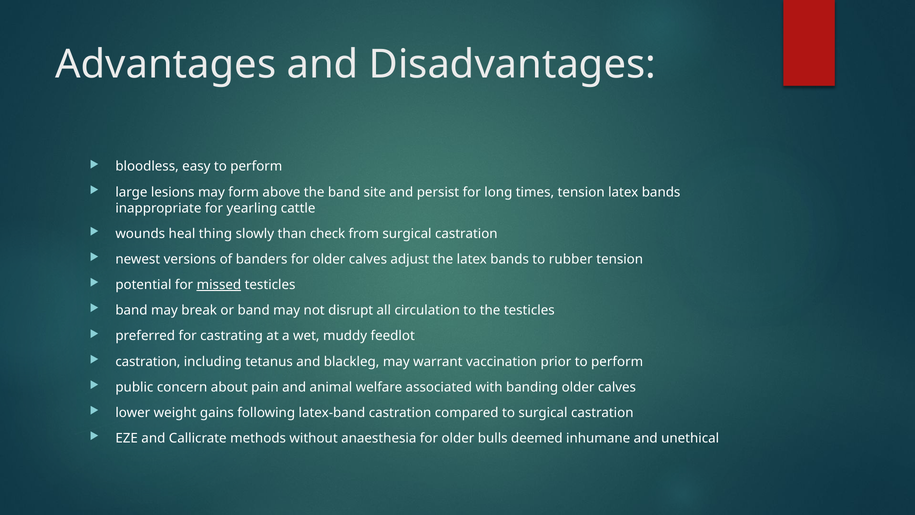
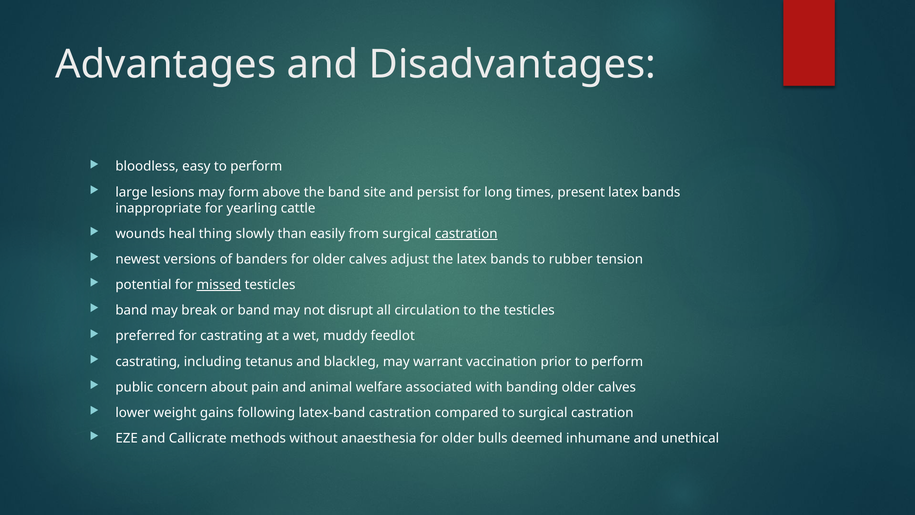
times tension: tension -> present
check: check -> easily
castration at (466, 234) underline: none -> present
castration at (148, 361): castration -> castrating
